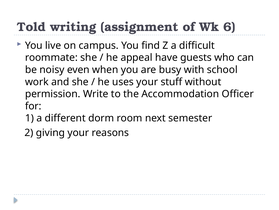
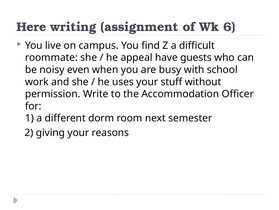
Told: Told -> Here
